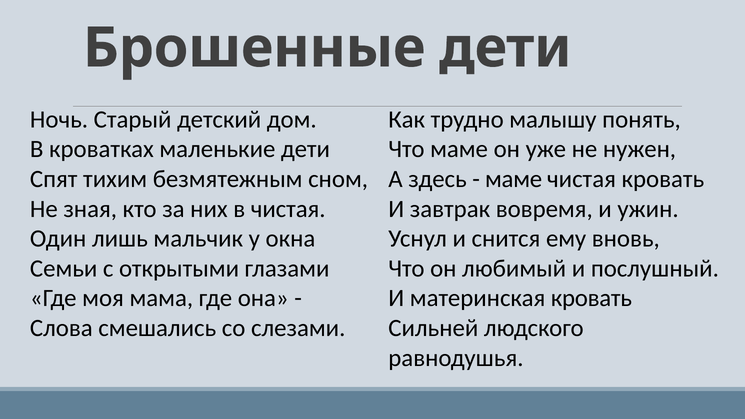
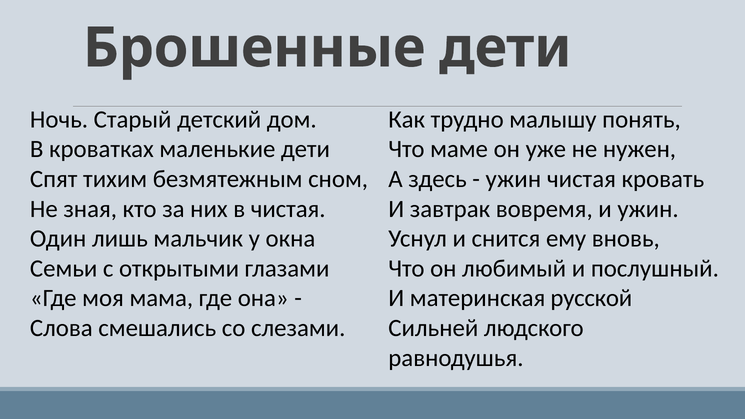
маме at (514, 179): маме -> ужин
материнская кровать: кровать -> русской
